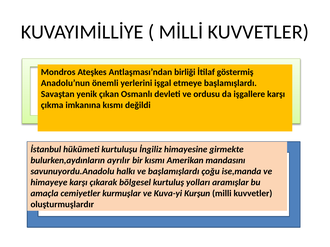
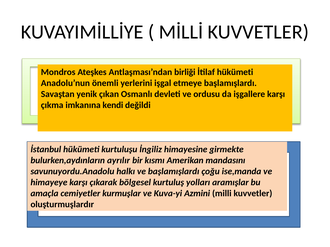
İtilaf göstermiş: göstermiş -> hükümeti
imkanına kısmı: kısmı -> kendi
Kurşun: Kurşun -> Azmini
